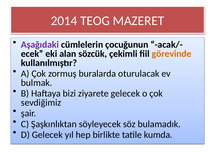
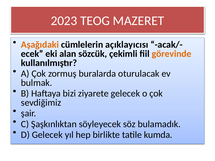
2014: 2014 -> 2023
Aşağıdaki colour: purple -> orange
çocuğunun: çocuğunun -> açıklayıcısı
